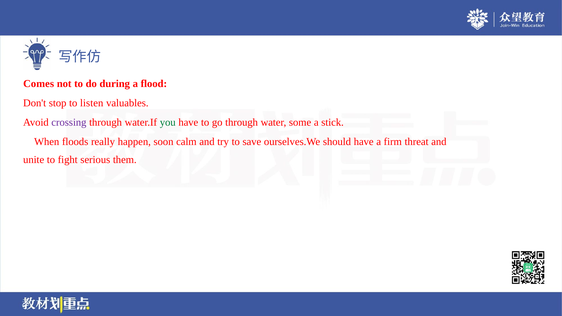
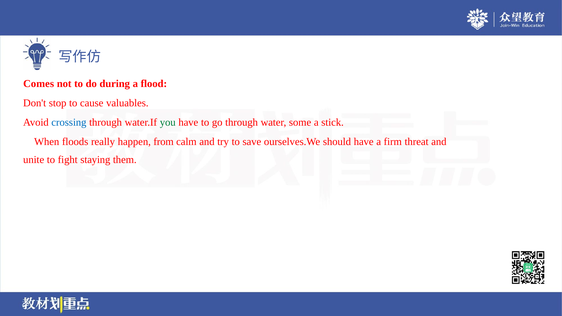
listen: listen -> cause
crossing colour: purple -> blue
soon: soon -> from
serious: serious -> staying
